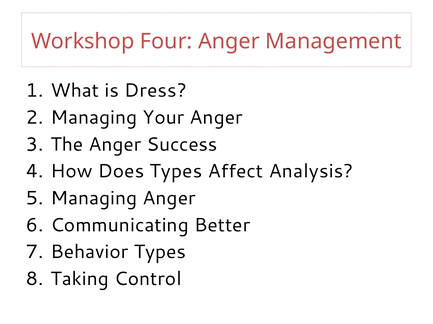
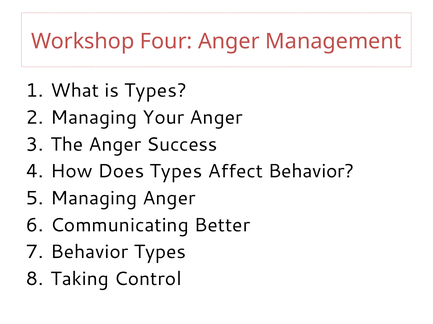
is Dress: Dress -> Types
Affect Analysis: Analysis -> Behavior
